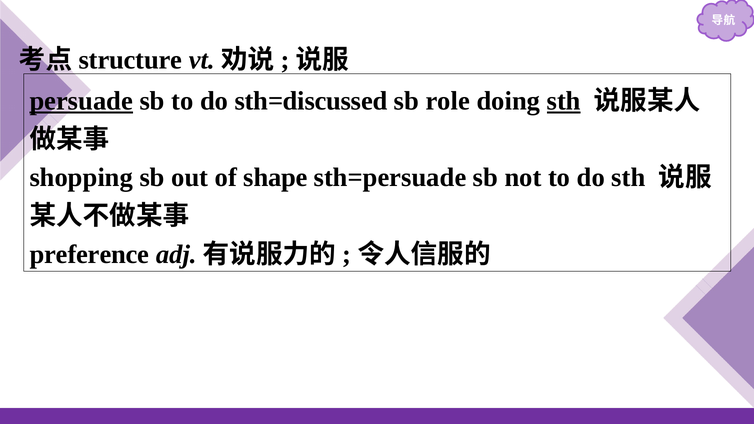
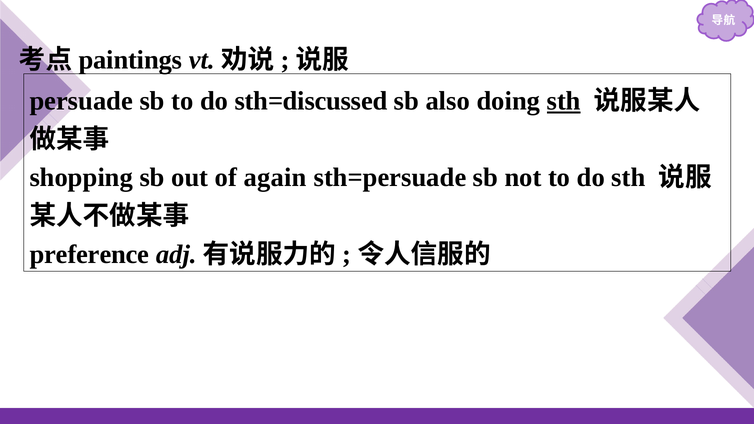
structure: structure -> paintings
persuade underline: present -> none
role: role -> also
shape: shape -> again
